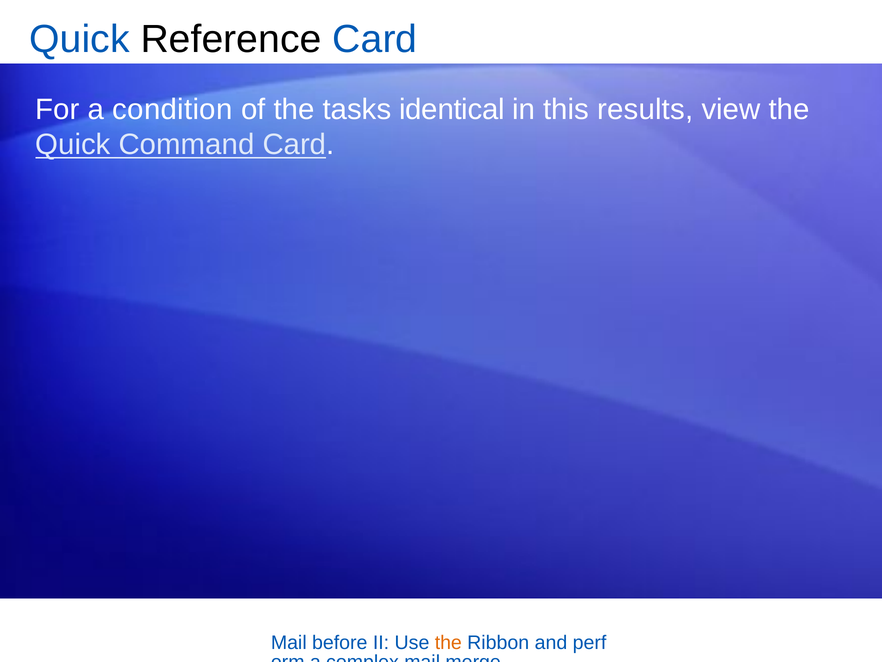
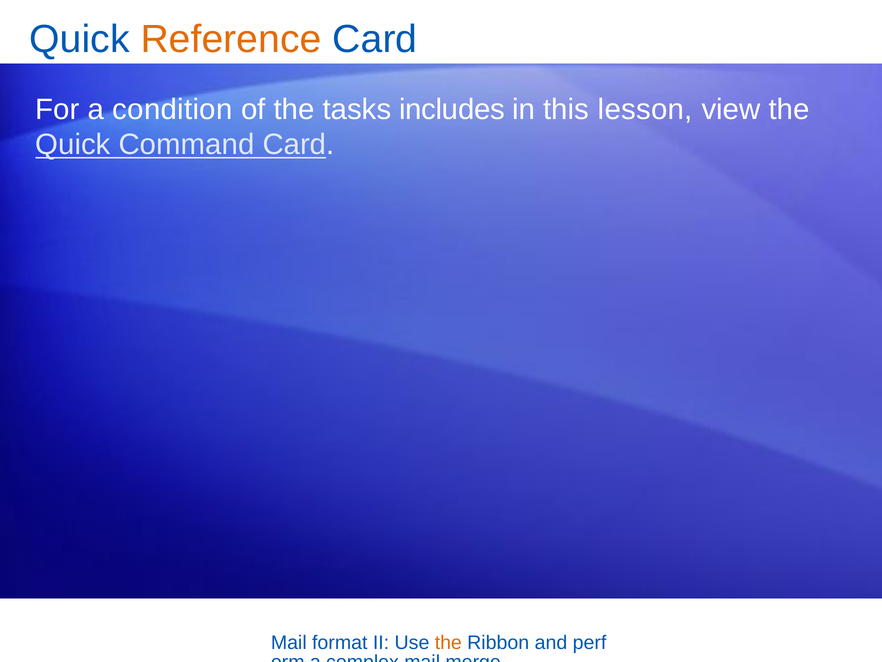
Reference colour: black -> orange
identical: identical -> includes
results: results -> lesson
before: before -> format
